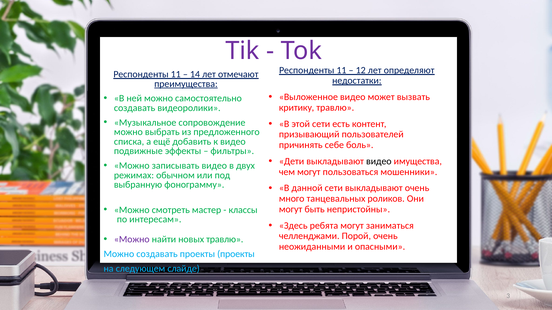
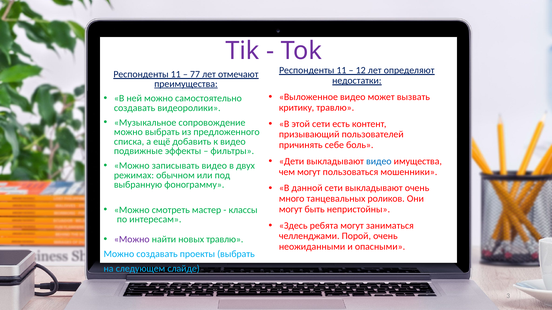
14: 14 -> 77
видео at (379, 162) colour: black -> blue
проекты проекты: проекты -> выбрать
